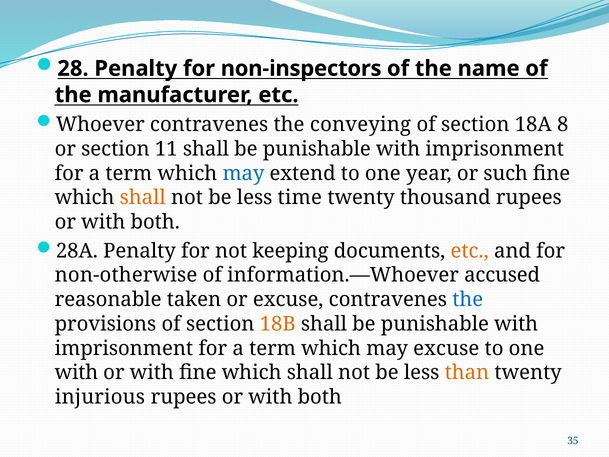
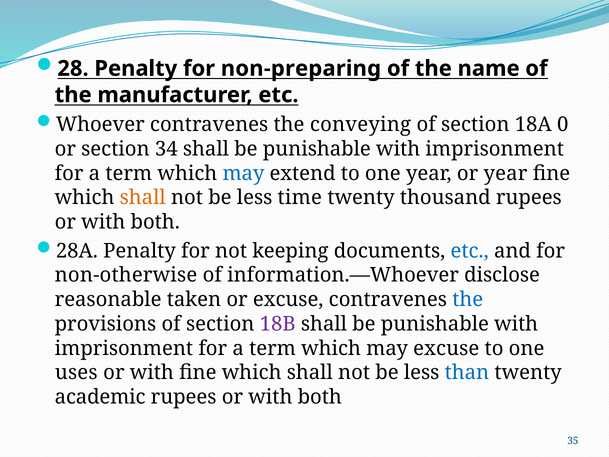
non-inspectors: non-inspectors -> non-preparing
8: 8 -> 0
11: 11 -> 34
or such: such -> year
etc at (470, 251) colour: orange -> blue
accused: accused -> disclose
18B colour: orange -> purple
with at (76, 372): with -> uses
than colour: orange -> blue
injurious: injurious -> academic
